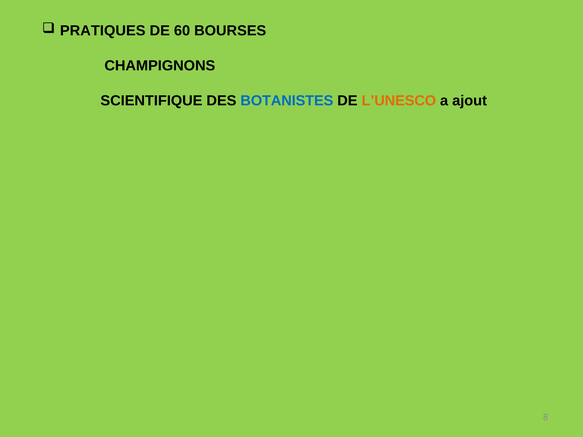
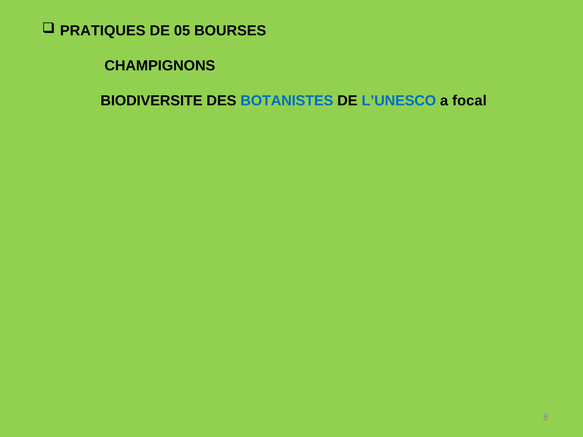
60: 60 -> 05
SCIENTIFIQUE: SCIENTIFIQUE -> BIODIVERSITE
L’UNESCO colour: orange -> blue
ajout: ajout -> focal
